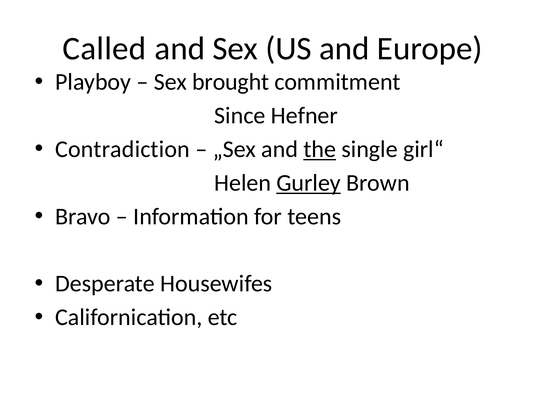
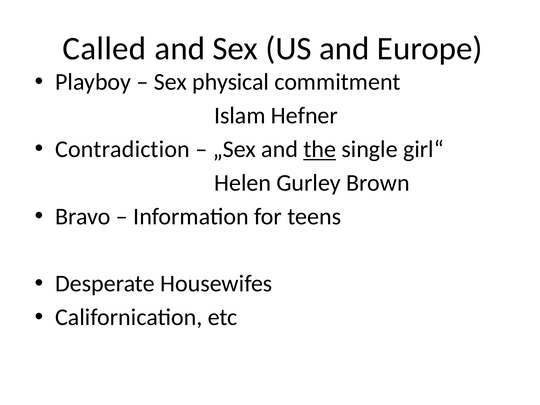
brought: brought -> physical
Since: Since -> Islam
Gurley underline: present -> none
